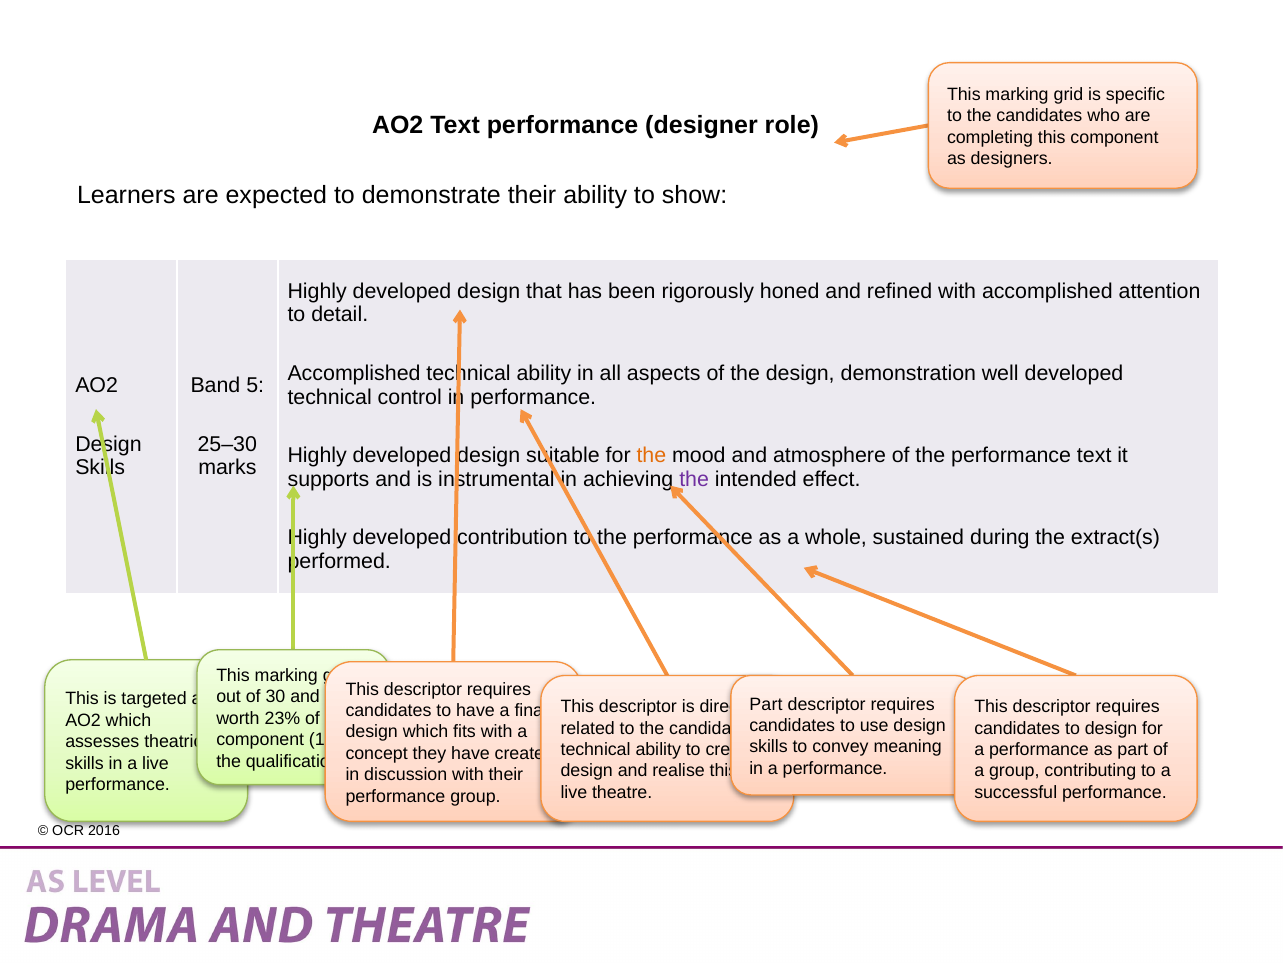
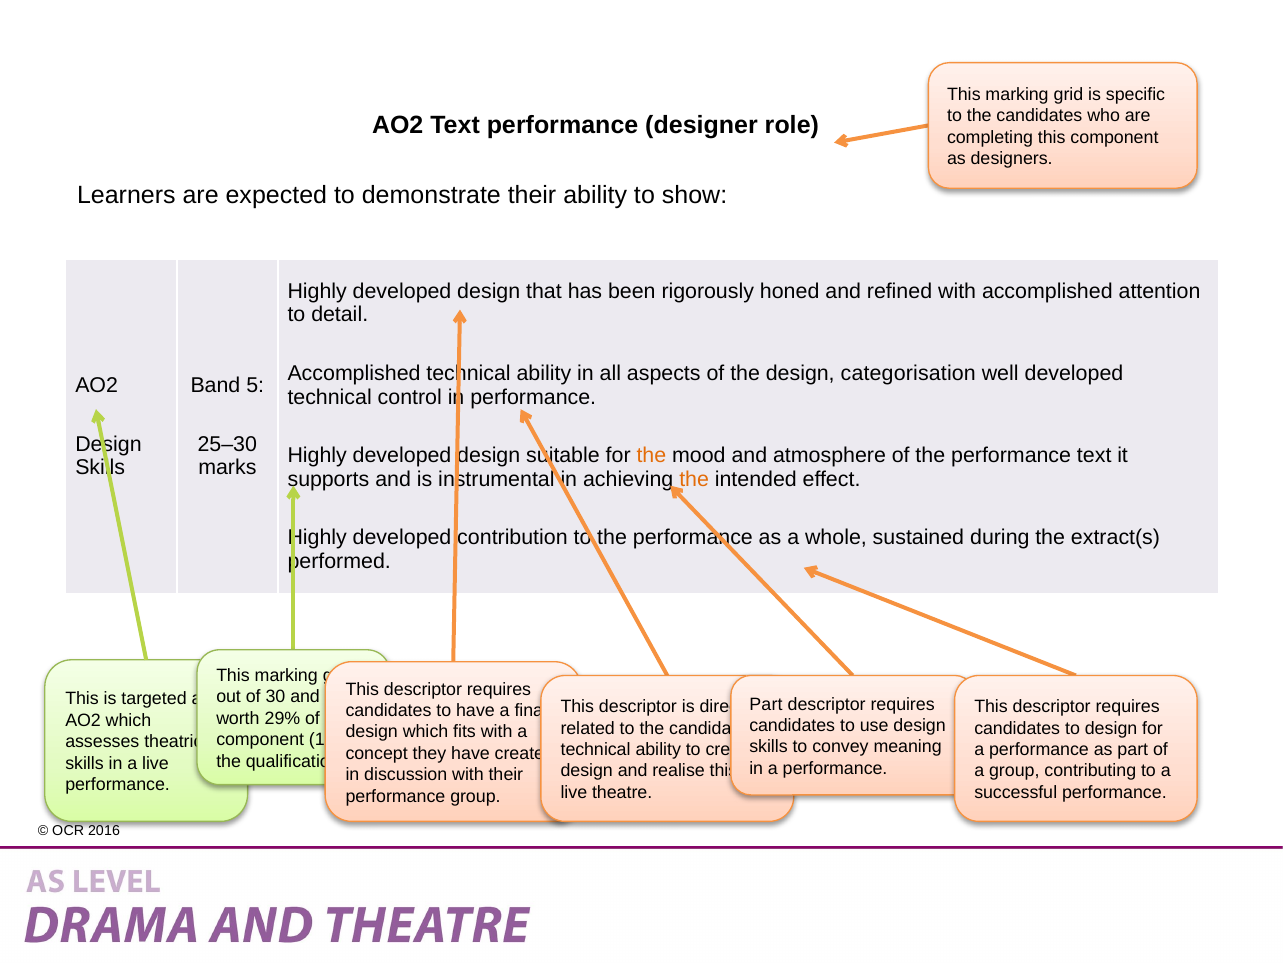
demonstration: demonstration -> categorisation
the at (694, 479) colour: purple -> orange
23%: 23% -> 29%
